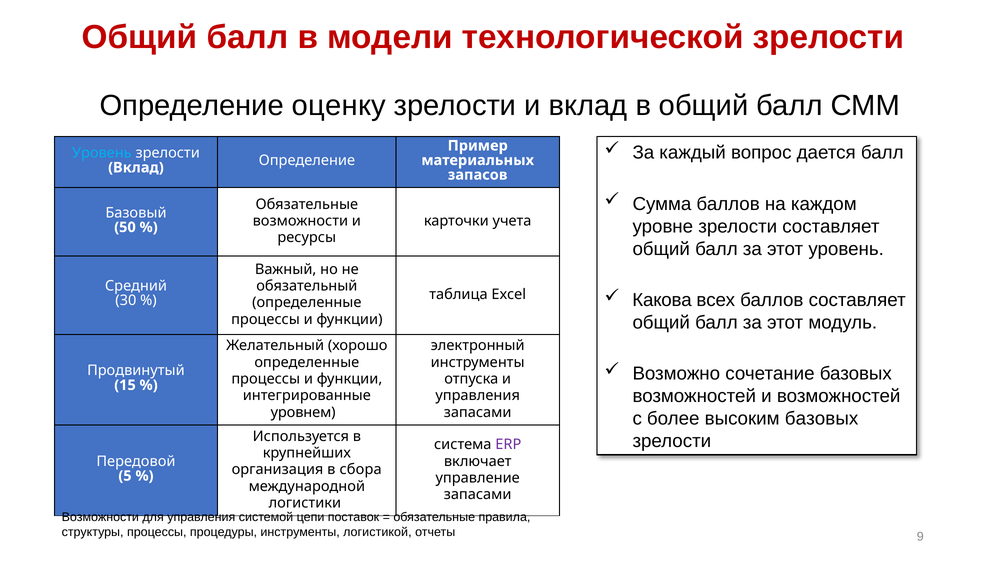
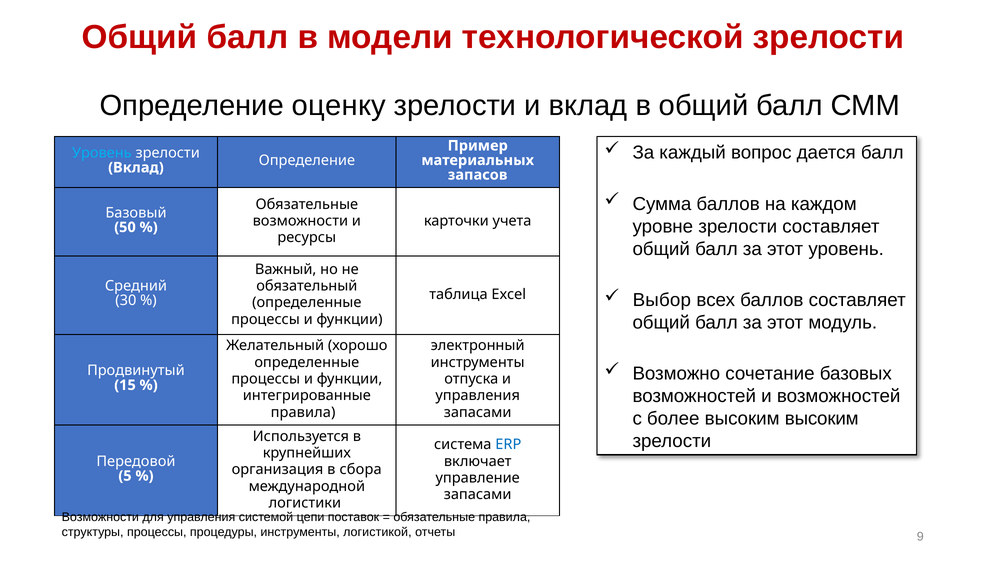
Какова: Какова -> Выбор
уровнем at (303, 413): уровнем -> правила
высоким базовых: базовых -> высоким
ERP colour: purple -> blue
